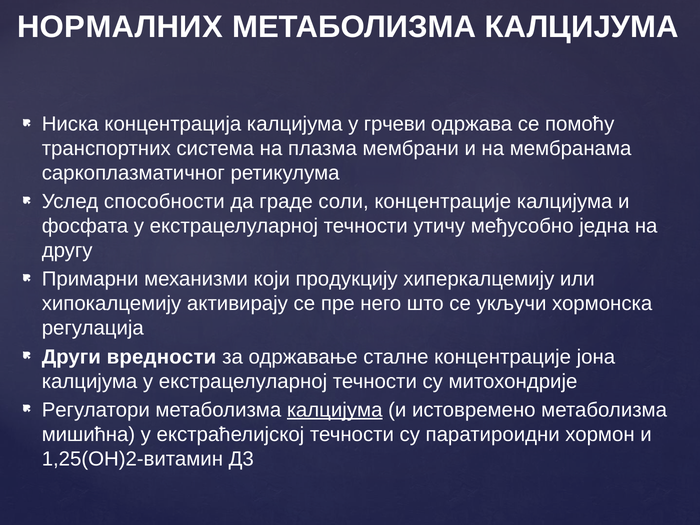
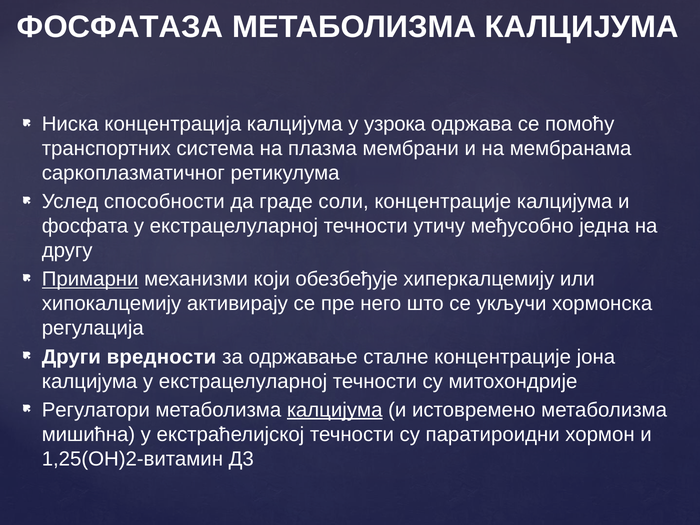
НОРМАЛНИХ: НОРМАЛНИХ -> ФОСФАТАЗА
грчеви: грчеви -> узрока
Примарни underline: none -> present
продукцију: продукцију -> обезбеђује
